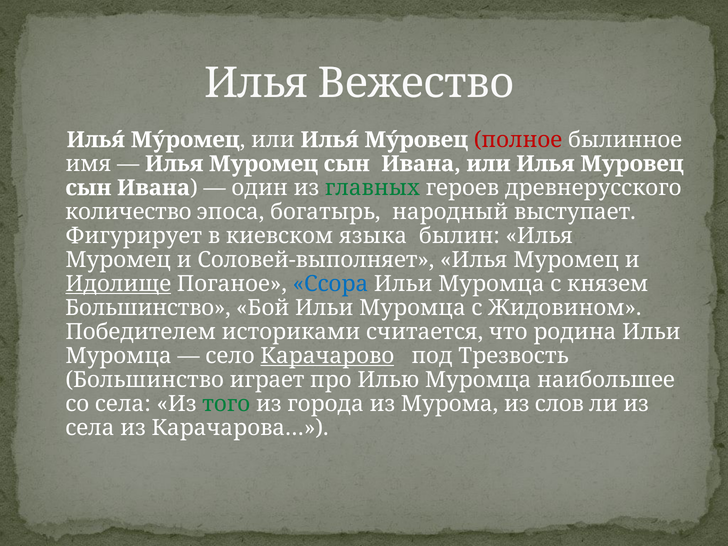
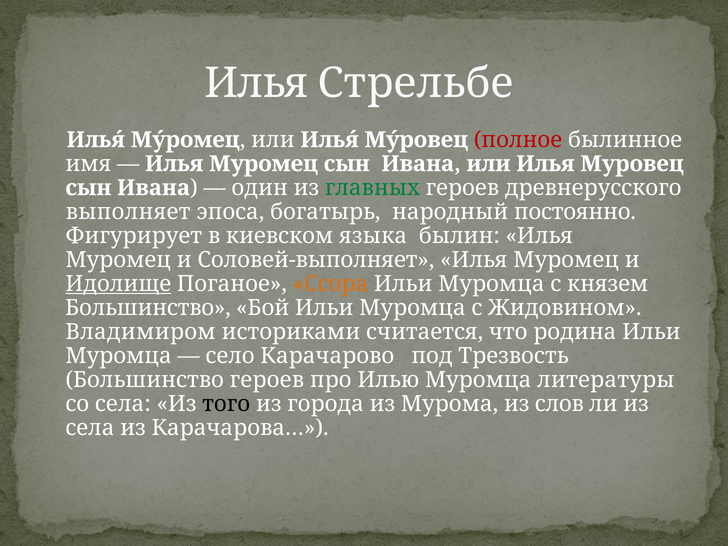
Вежество: Вежество -> Стрельбе
количество: количество -> выполняет
выступает: выступает -> постоянно
Ссора colour: blue -> orange
Победителем: Победителем -> Владимиром
Карачарово underline: present -> none
Большинство играет: играет -> героев
наибольшее: наибольшее -> литературы
того colour: green -> black
